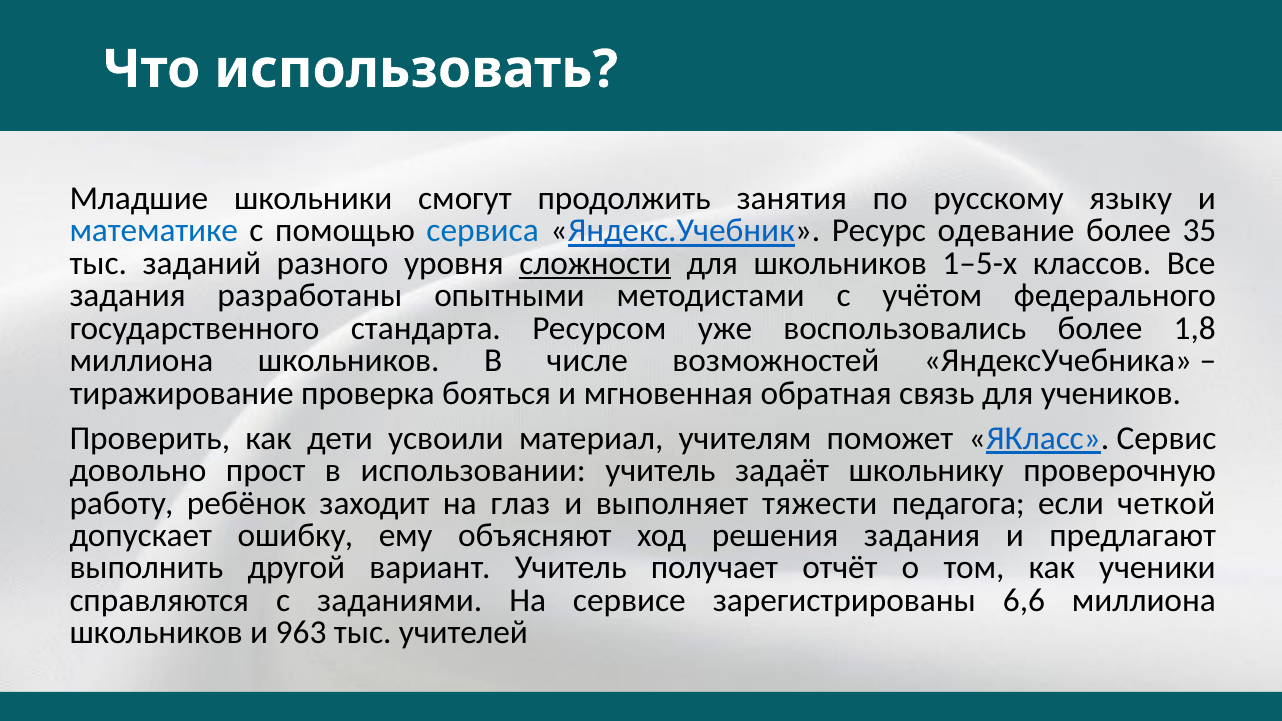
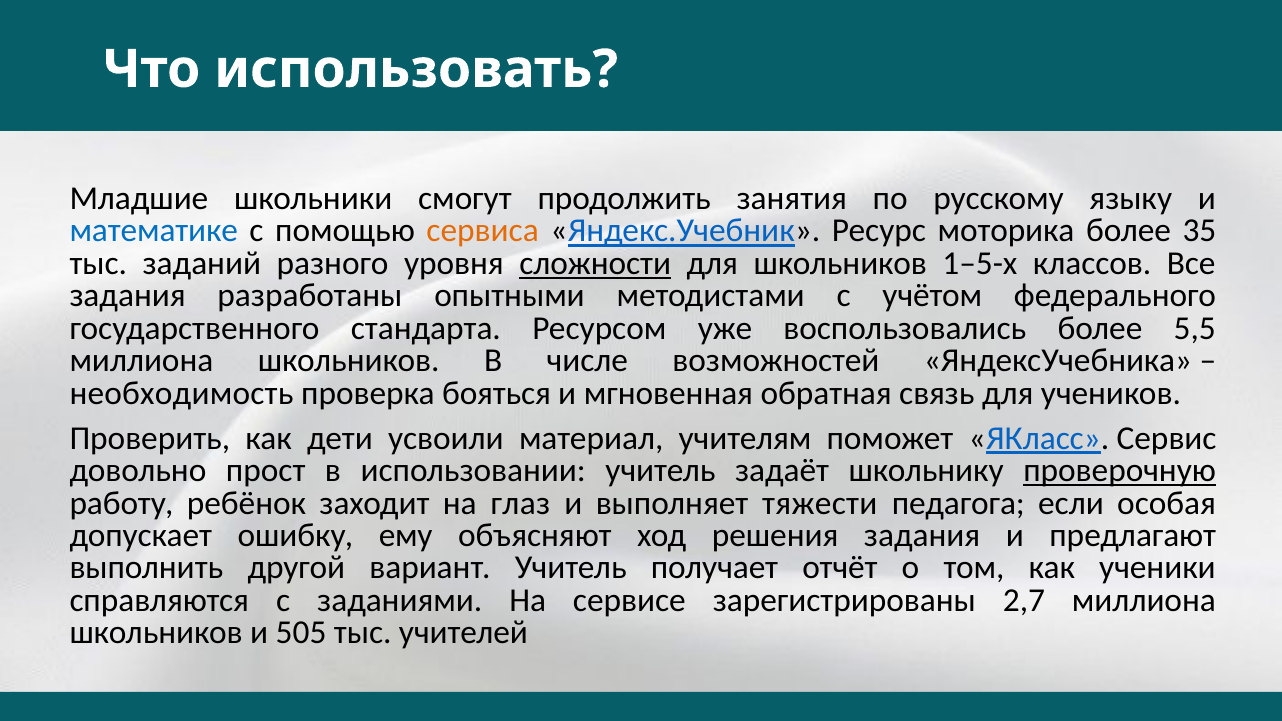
сервиса colour: blue -> orange
одевание: одевание -> моторика
1,8: 1,8 -> 5,5
тиражирование: тиражирование -> необходимость
проверочную underline: none -> present
четкой: четкой -> особая
6,6: 6,6 -> 2,7
963: 963 -> 505
